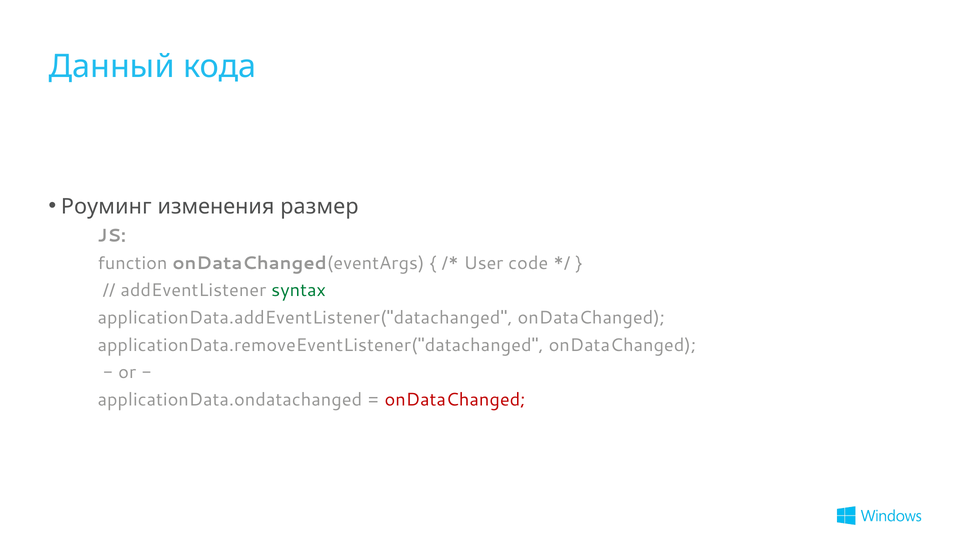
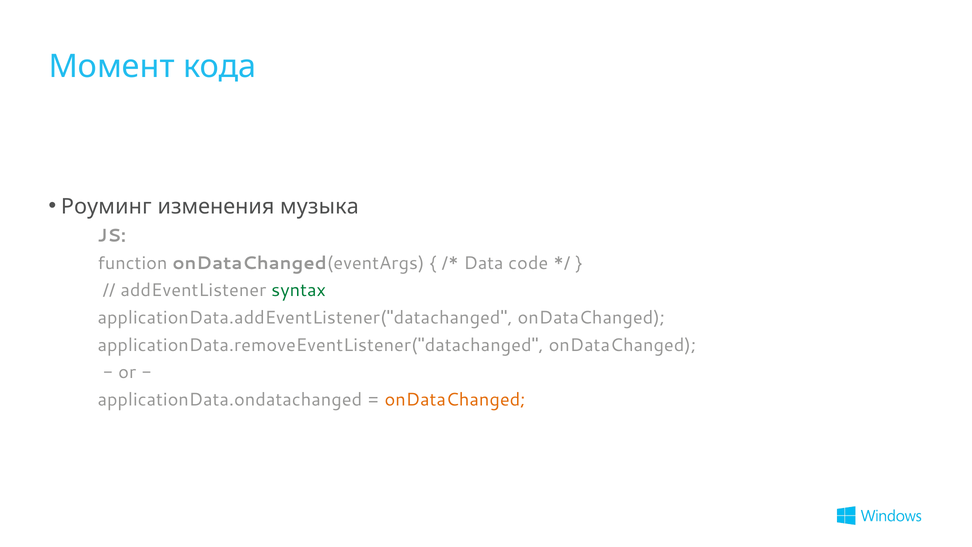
Данный: Данный -> Момент
размер: размер -> музыка
User: User -> Data
onDataChanged at (455, 400) colour: red -> orange
